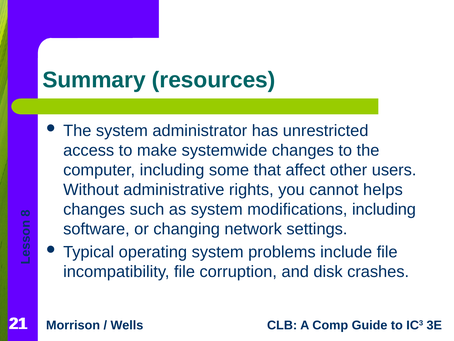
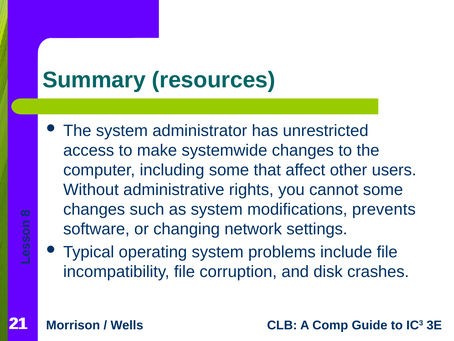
cannot helps: helps -> some
modifications including: including -> prevents
